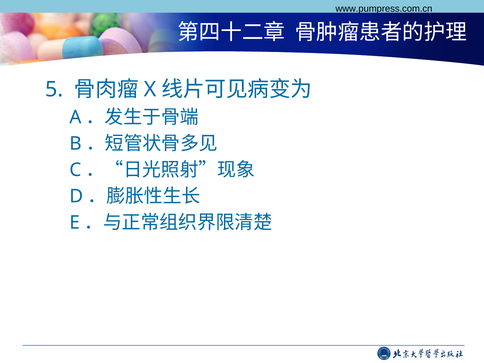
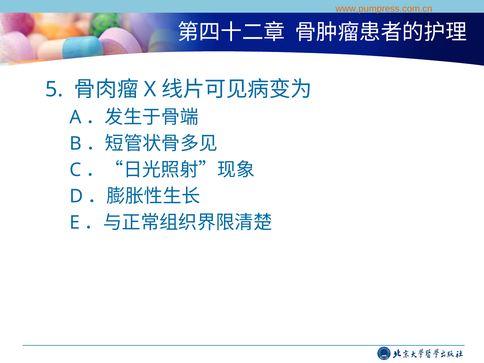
www.pumpress.com.cn colour: black -> orange
